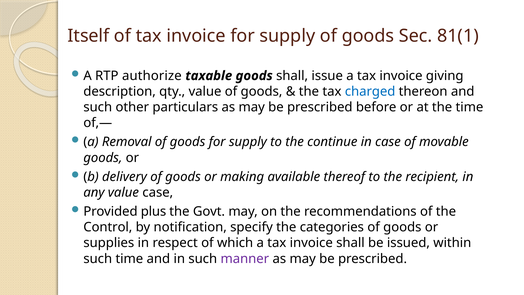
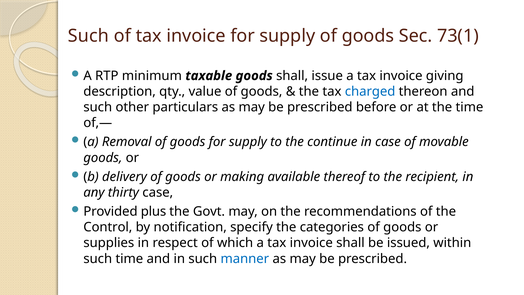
Itself at (89, 36): Itself -> Such
81(1: 81(1 -> 73(1
authorize: authorize -> minimum
any value: value -> thirty
manner colour: purple -> blue
